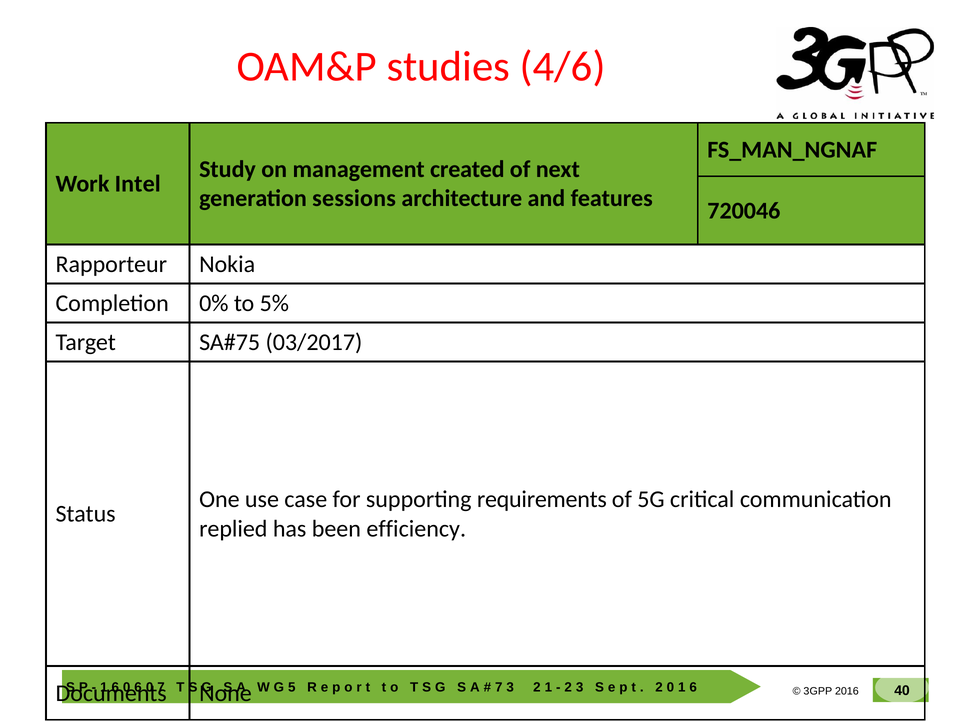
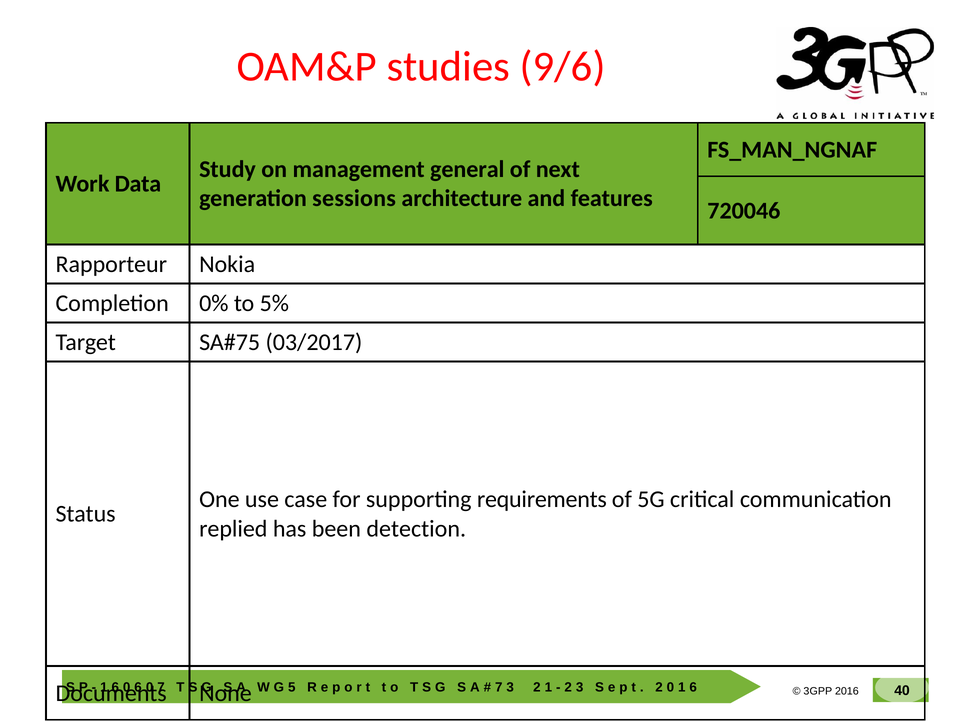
4/6: 4/6 -> 9/6
created: created -> general
Intel: Intel -> Data
efficiency: efficiency -> detection
